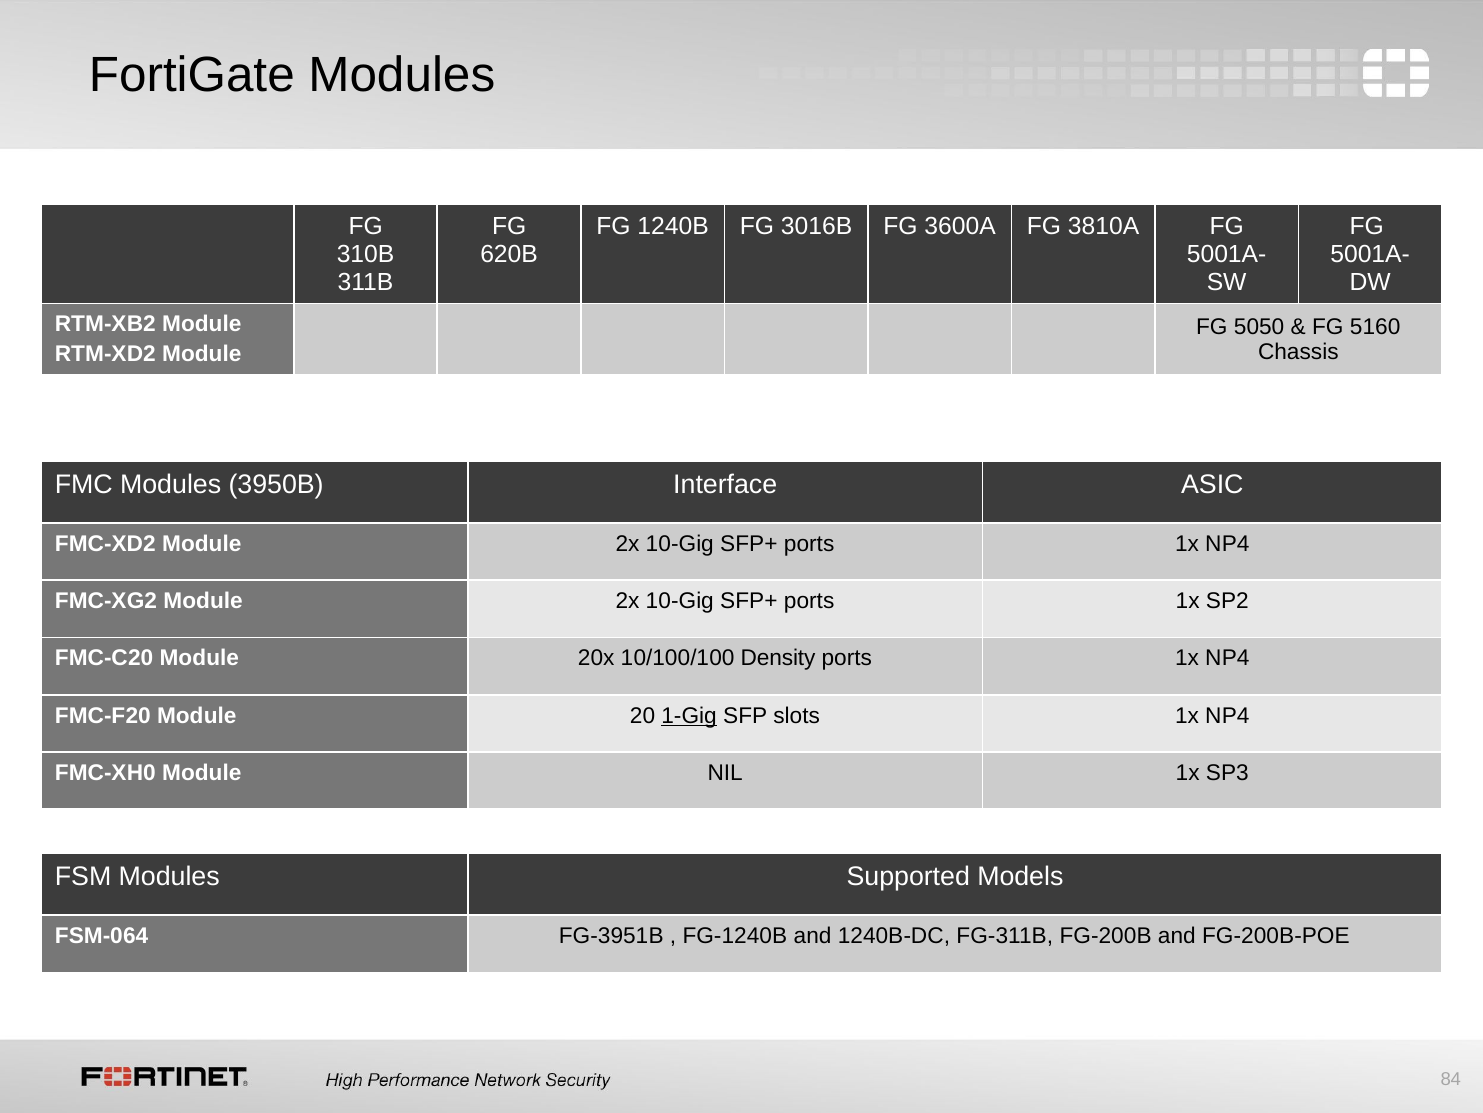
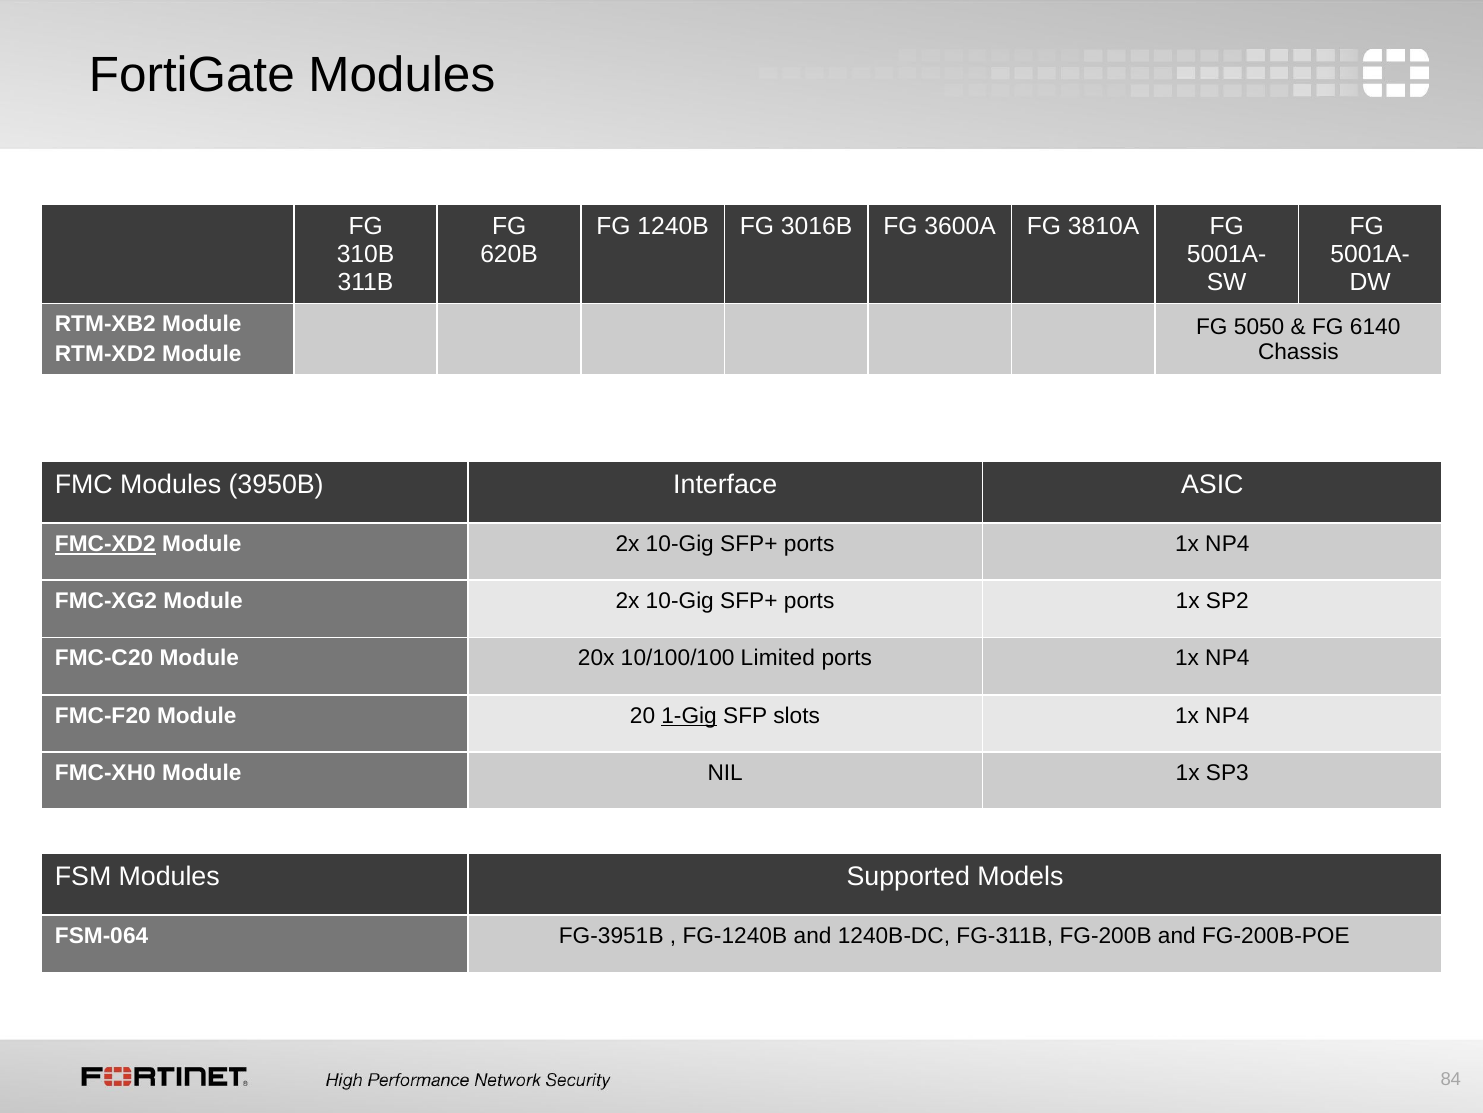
5160: 5160 -> 6140
FMC-XD2 underline: none -> present
Density: Density -> Limited
